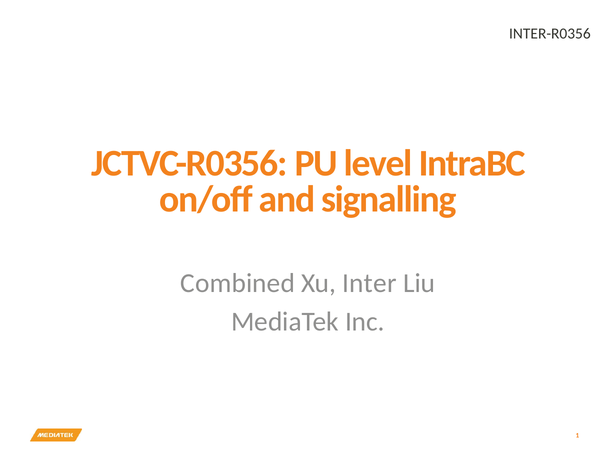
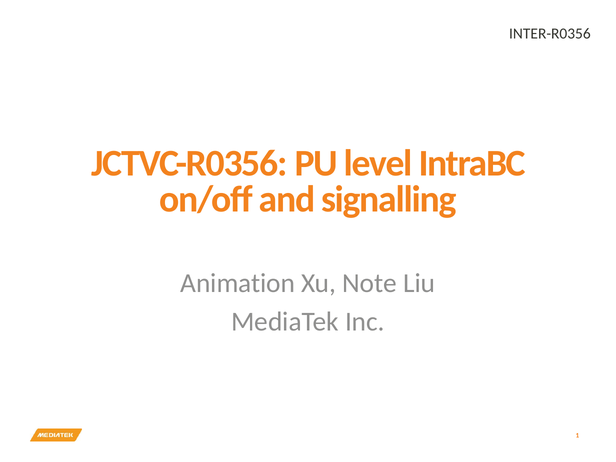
Combined: Combined -> Animation
Inter: Inter -> Note
